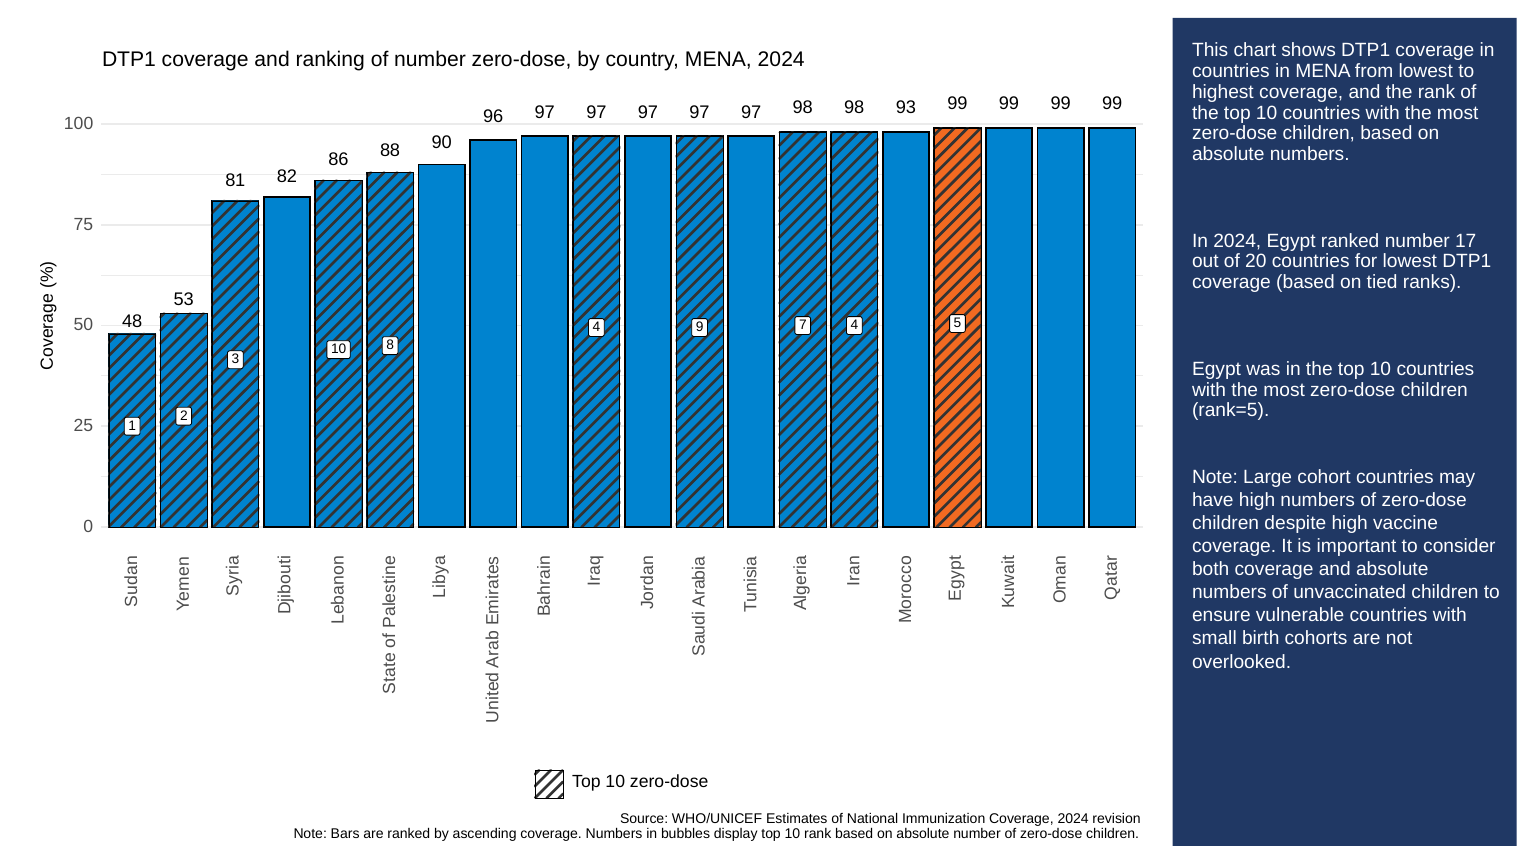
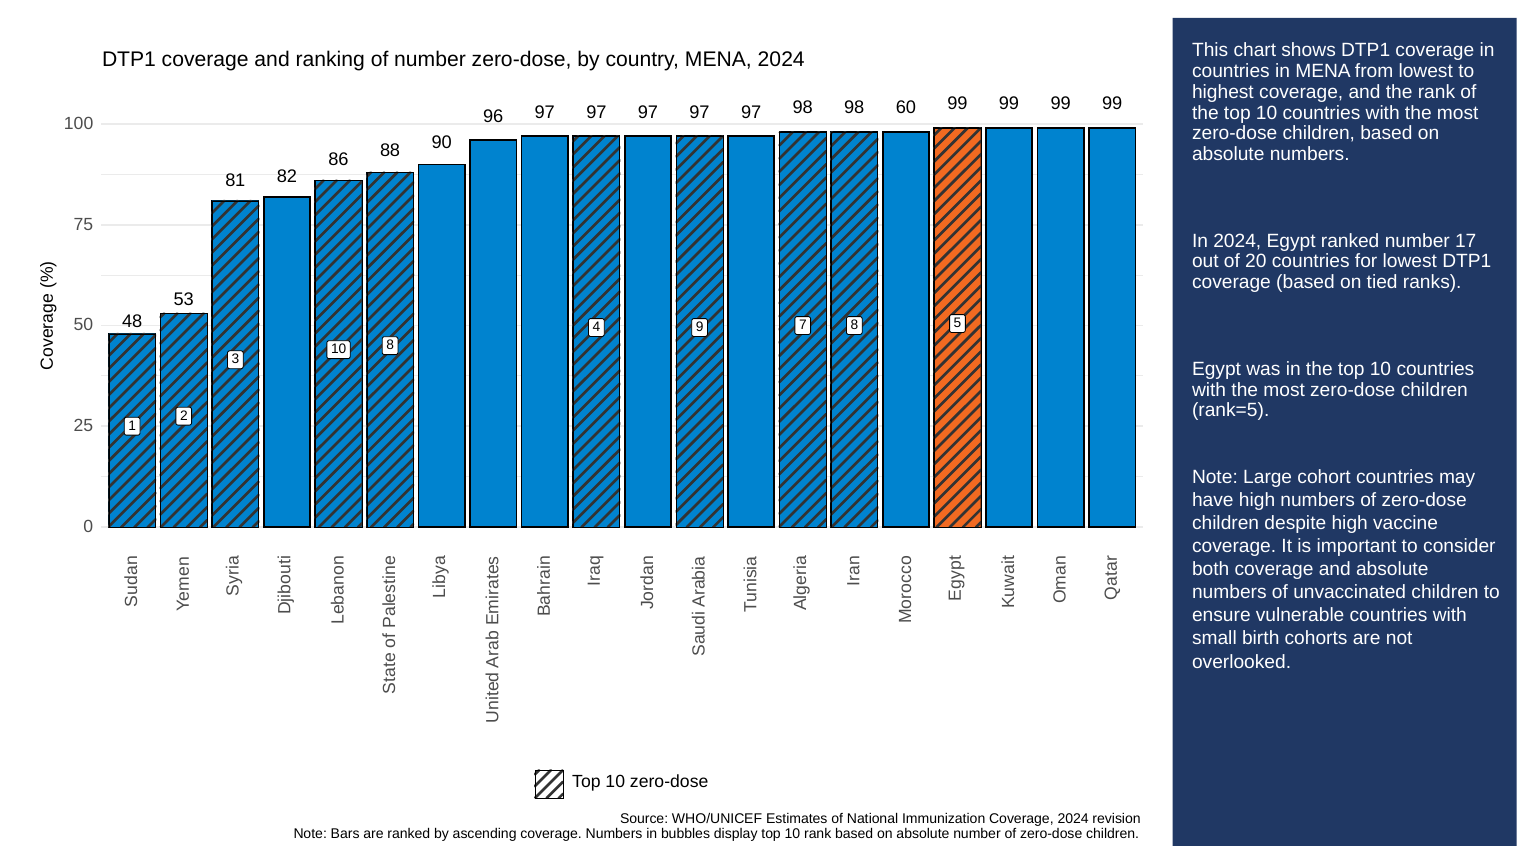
93: 93 -> 60
9 4: 4 -> 8
